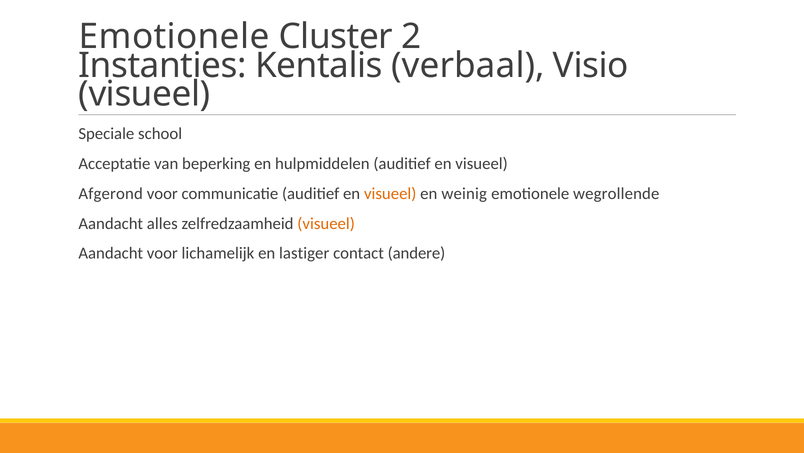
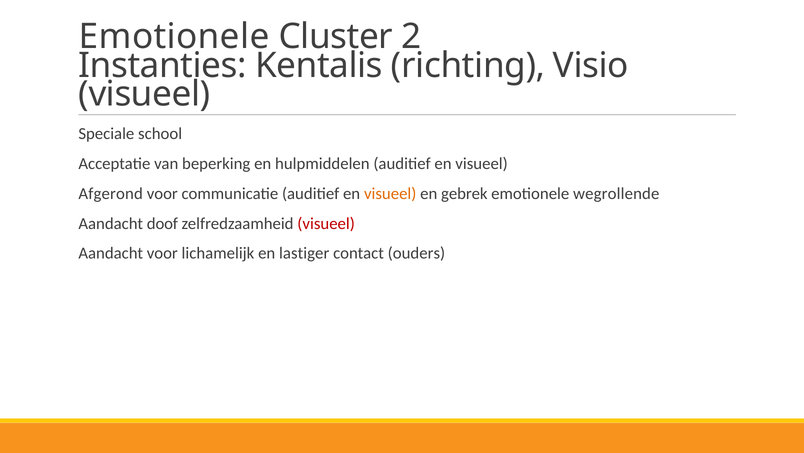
verbaal: verbaal -> richting
weinig: weinig -> gebrek
alles: alles -> doof
visueel at (326, 223) colour: orange -> red
andere: andere -> ouders
